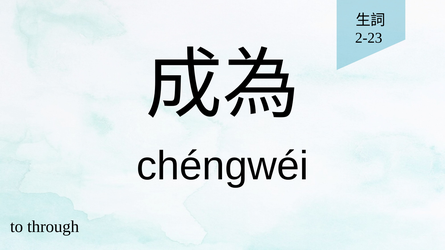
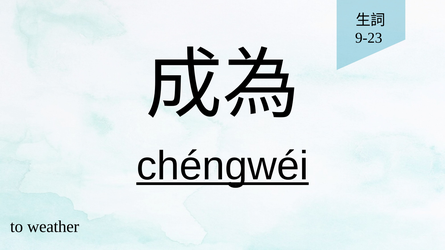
2-23: 2-23 -> 9-23
chéngwéi underline: none -> present
through: through -> weather
